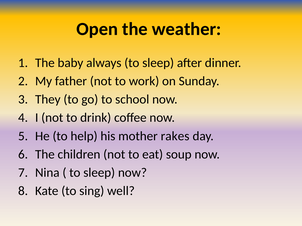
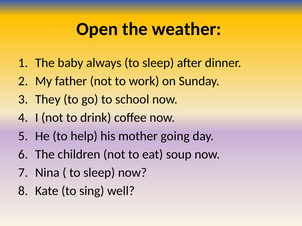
rakes: rakes -> going
